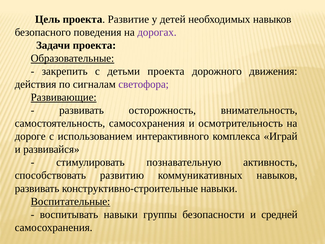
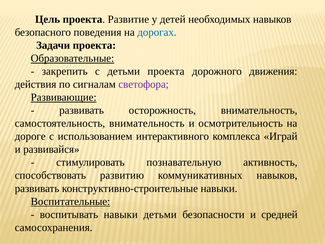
дорогах colour: purple -> blue
самостоятельность самосохранения: самосохранения -> внимательность
навыки группы: группы -> детьми
